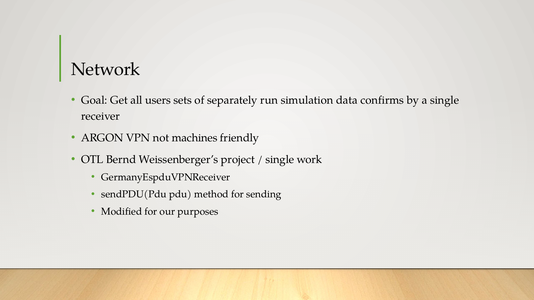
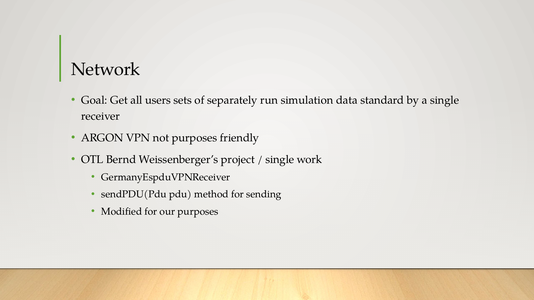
confirms: confirms -> standard
not machines: machines -> purposes
